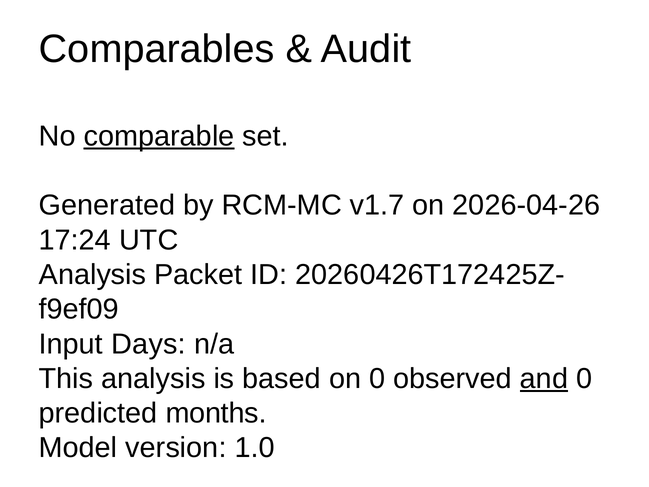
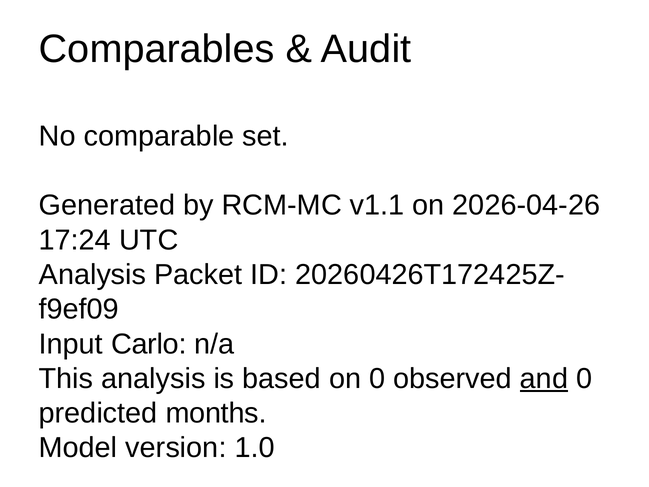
comparable underline: present -> none
v1.7: v1.7 -> v1.1
Days: Days -> Carlo
